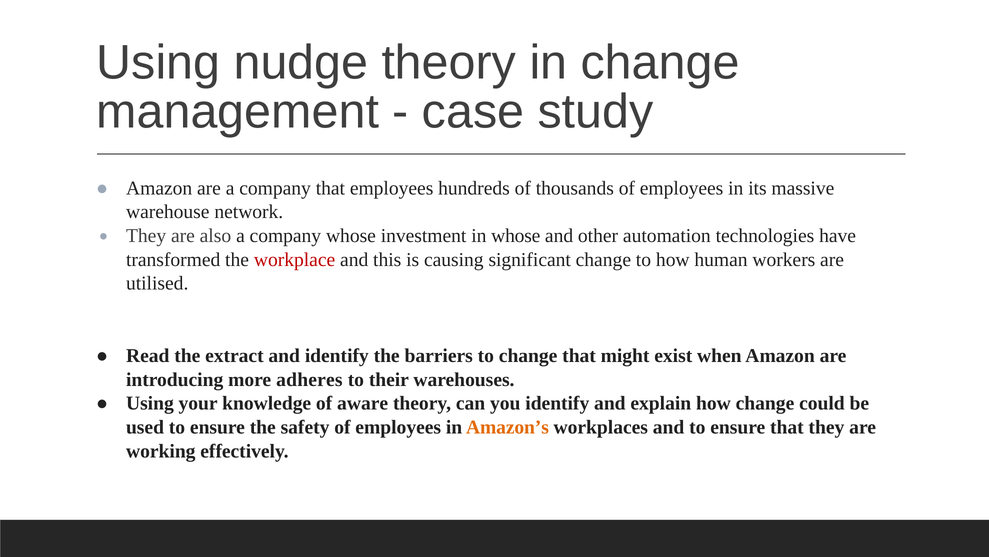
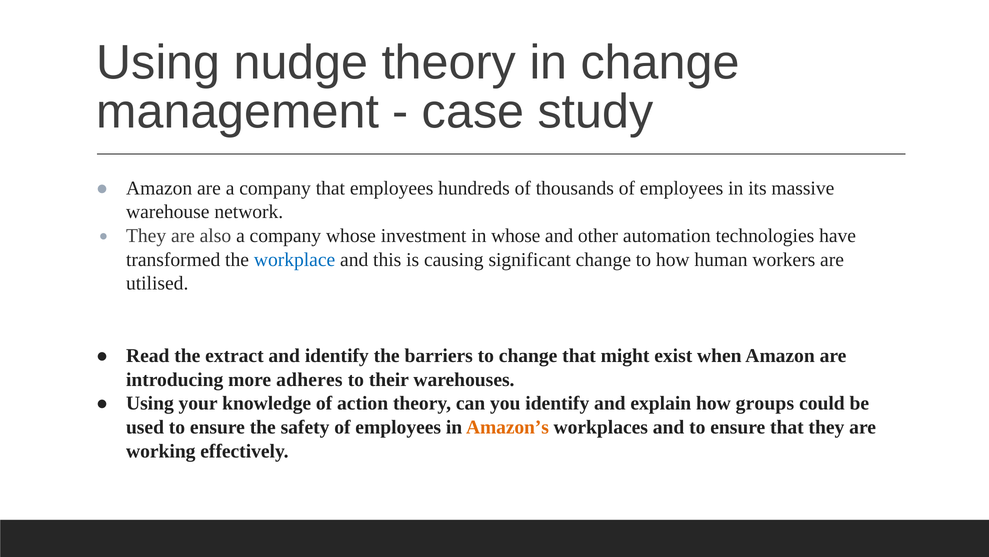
workplace colour: red -> blue
aware: aware -> action
how change: change -> groups
